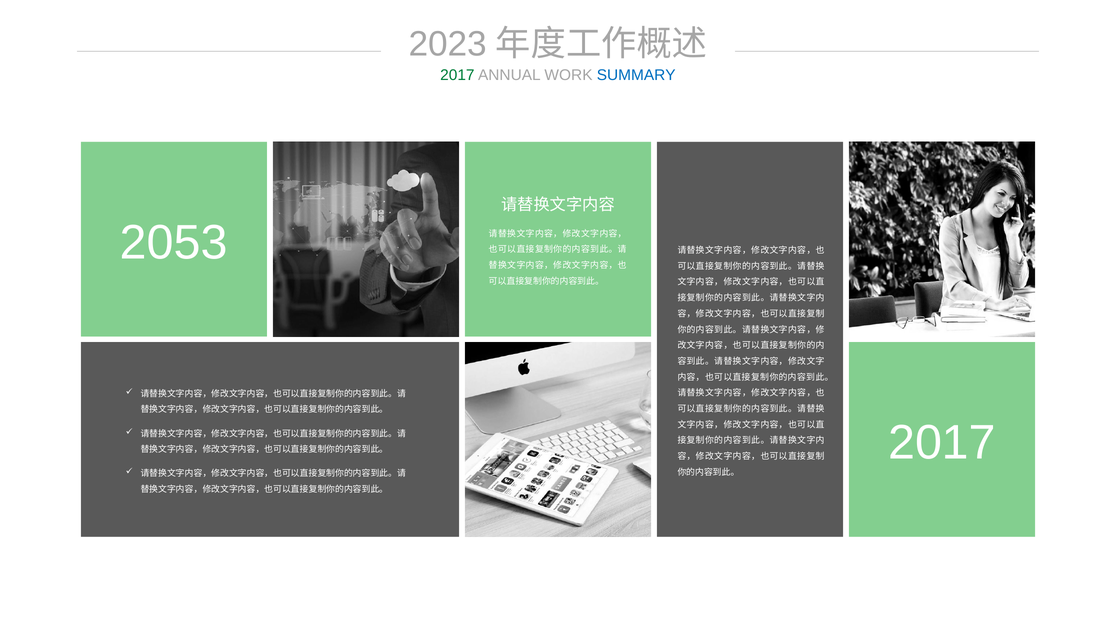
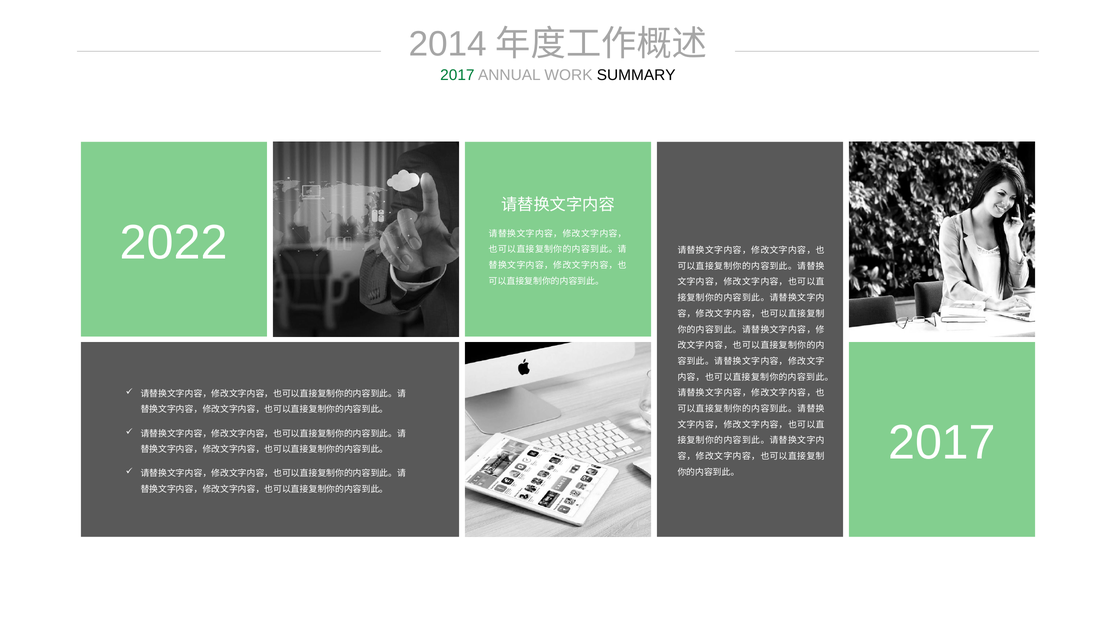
2023: 2023 -> 2014
SUMMARY colour: blue -> black
2053: 2053 -> 2022
